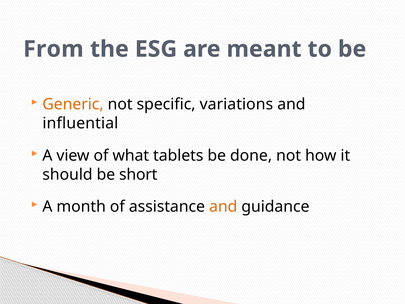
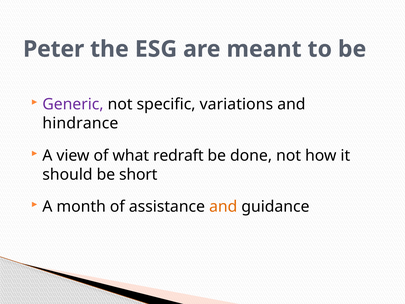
From: From -> Peter
Generic colour: orange -> purple
influential: influential -> hindrance
tablets: tablets -> redraft
